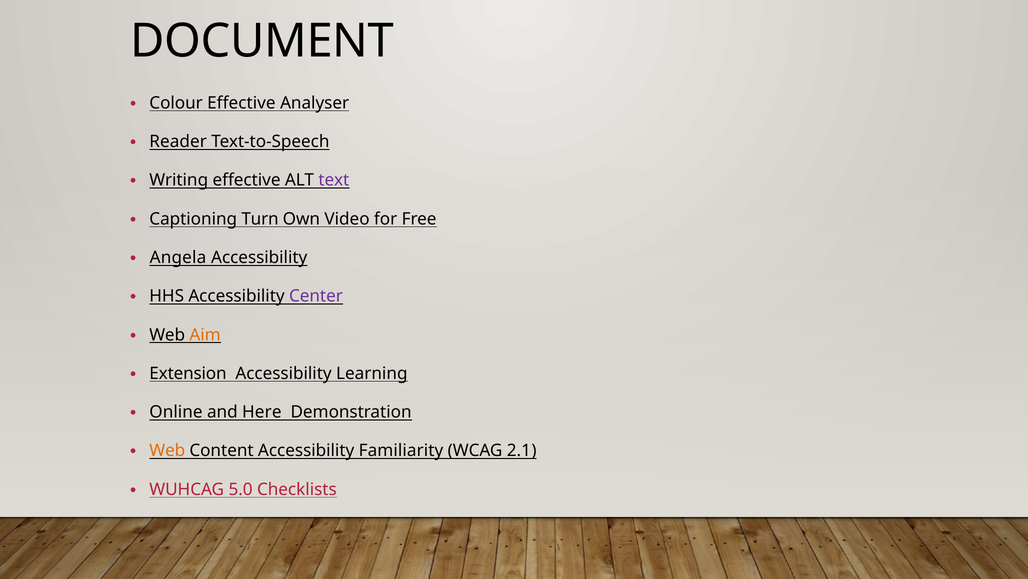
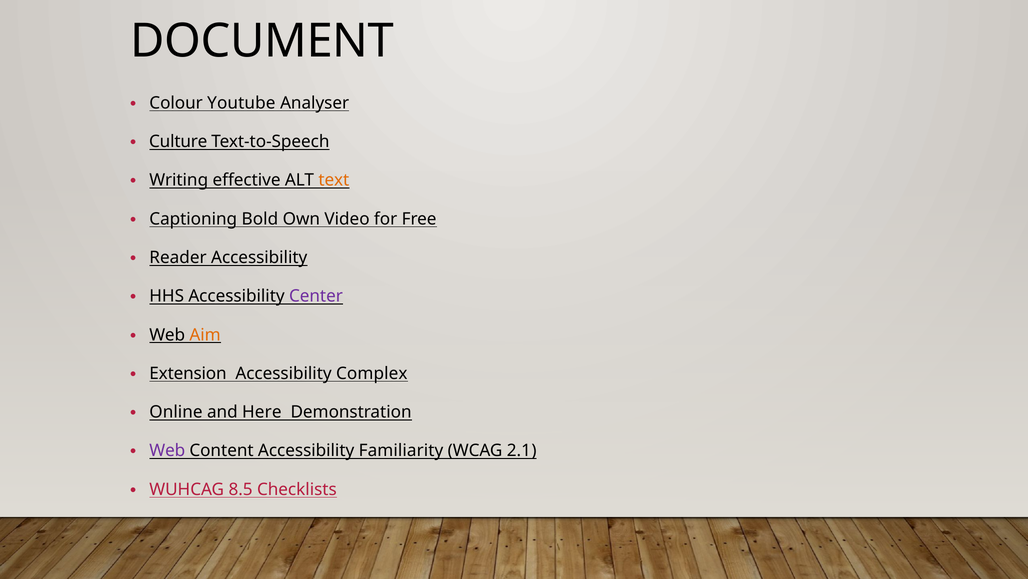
Colour Effective: Effective -> Youtube
Reader: Reader -> Culture
text colour: purple -> orange
Turn: Turn -> Bold
Angela: Angela -> Reader
Learning: Learning -> Complex
Web at (167, 450) colour: orange -> purple
5.0: 5.0 -> 8.5
